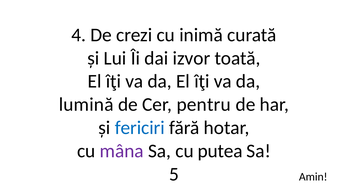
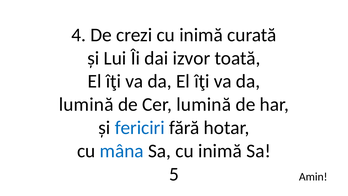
Cer pentru: pentru -> lumină
mâna colour: purple -> blue
Sa cu putea: putea -> inimă
